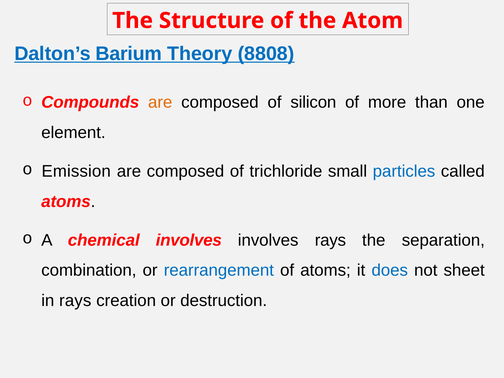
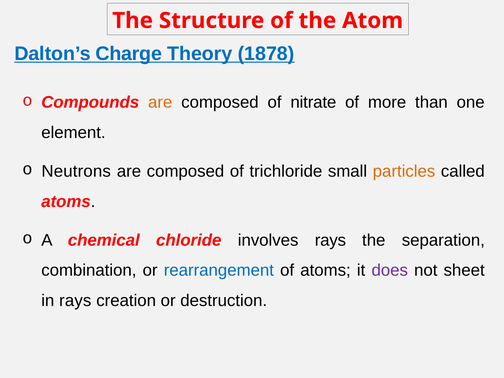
Barium: Barium -> Charge
8808: 8808 -> 1878
silicon: silicon -> nitrate
Emission: Emission -> Neutrons
particles colour: blue -> orange
chemical involves: involves -> chloride
does colour: blue -> purple
